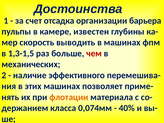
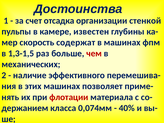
барьера: барьера -> стенкой
выводить: выводить -> содержат
флотации colour: orange -> red
